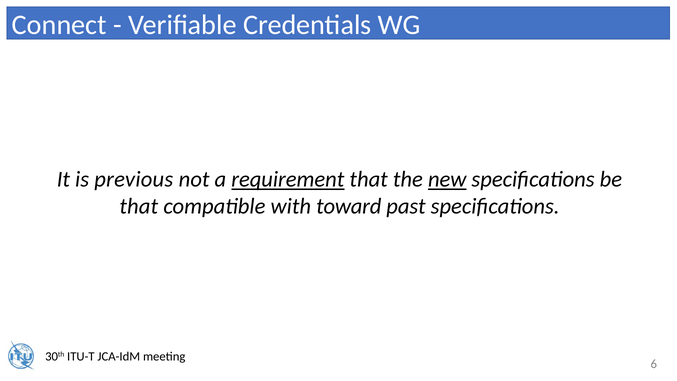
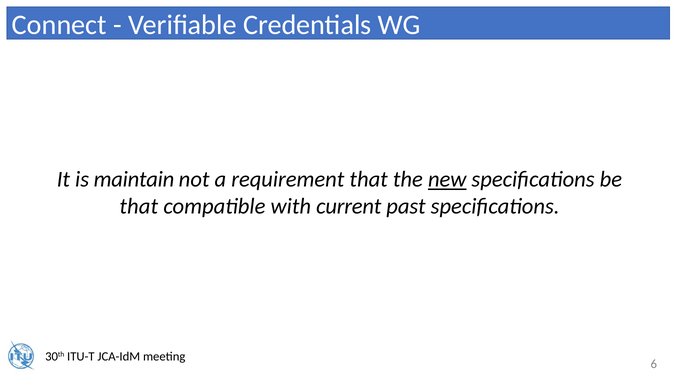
previous: previous -> maintain
requirement underline: present -> none
toward: toward -> current
